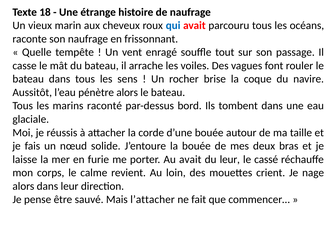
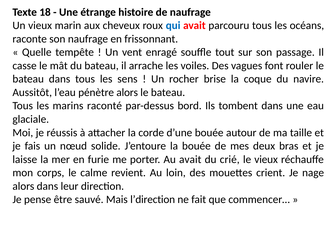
du leur: leur -> crié
le cassé: cassé -> vieux
l’attacher: l’attacher -> l’direction
